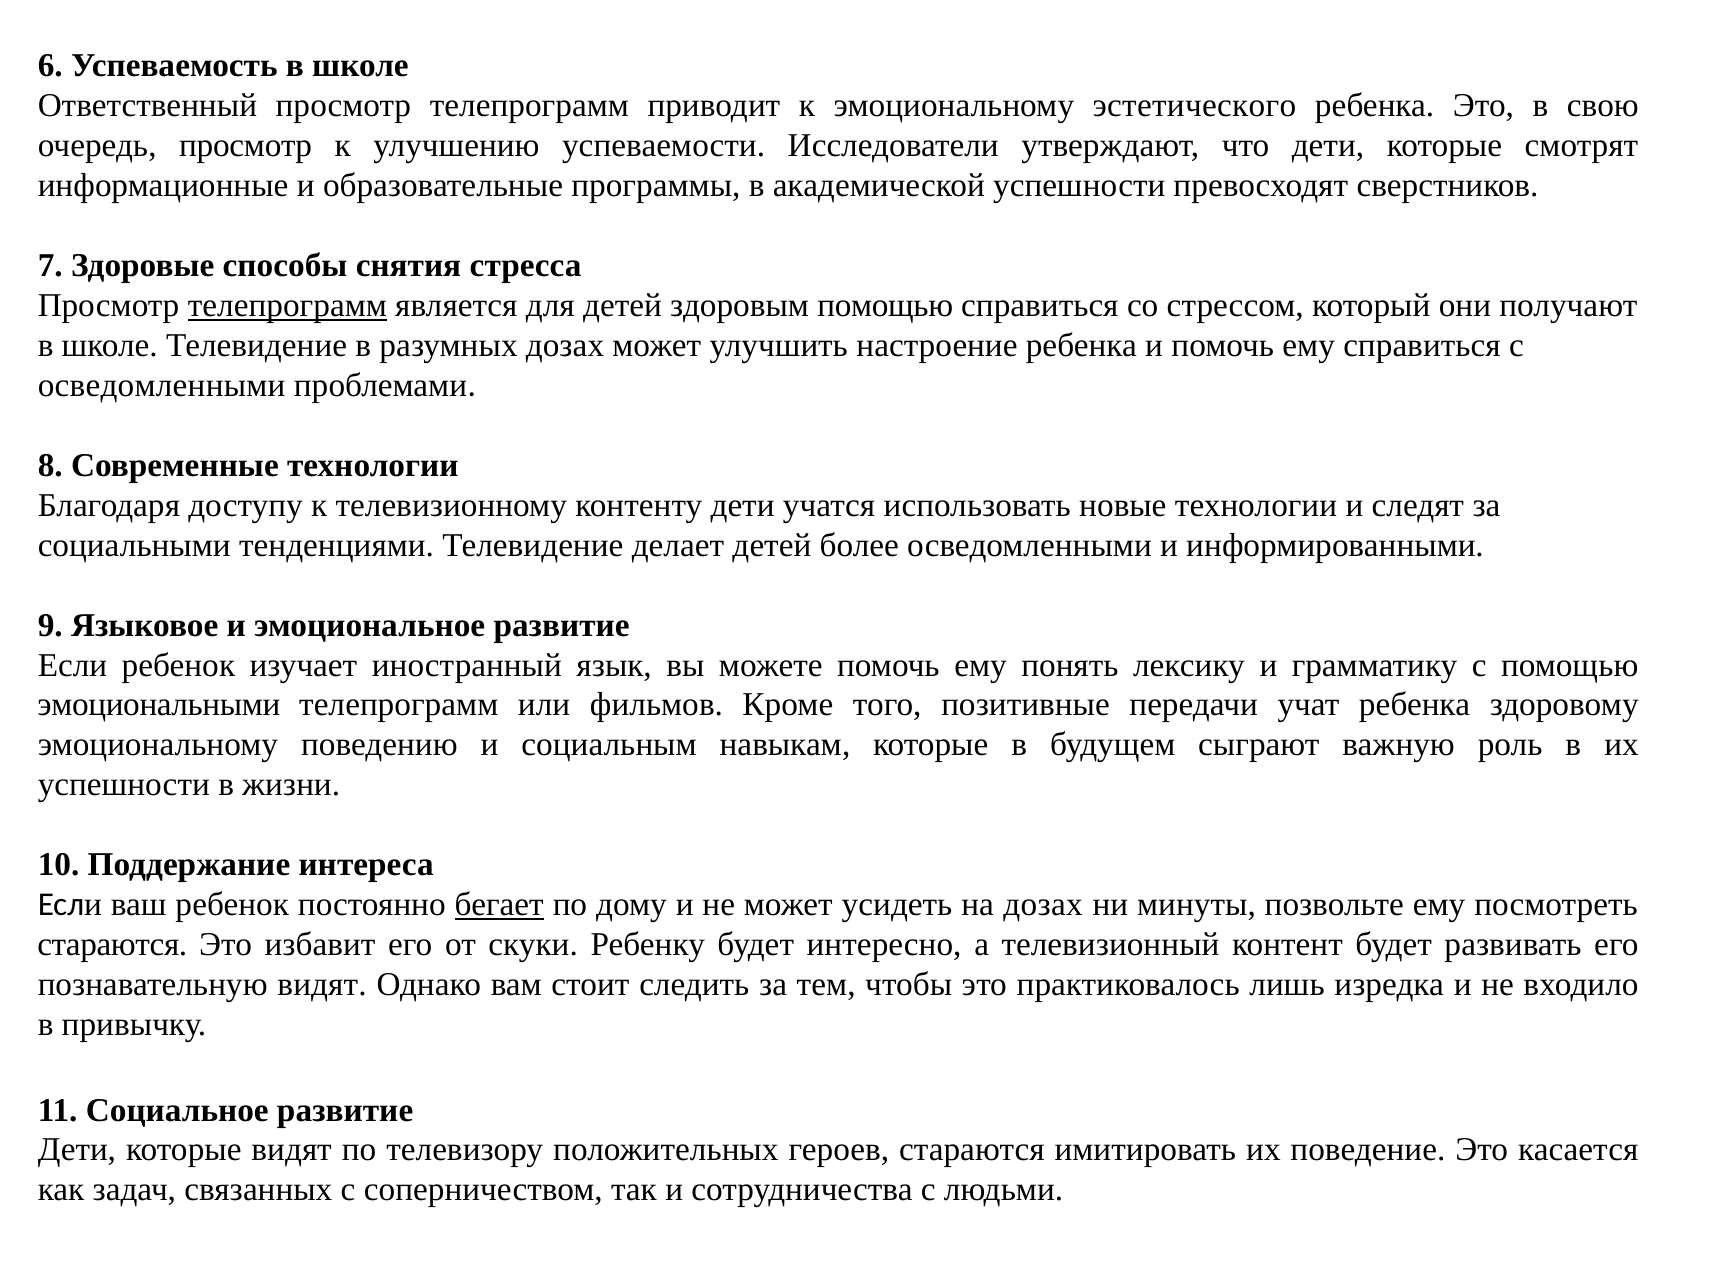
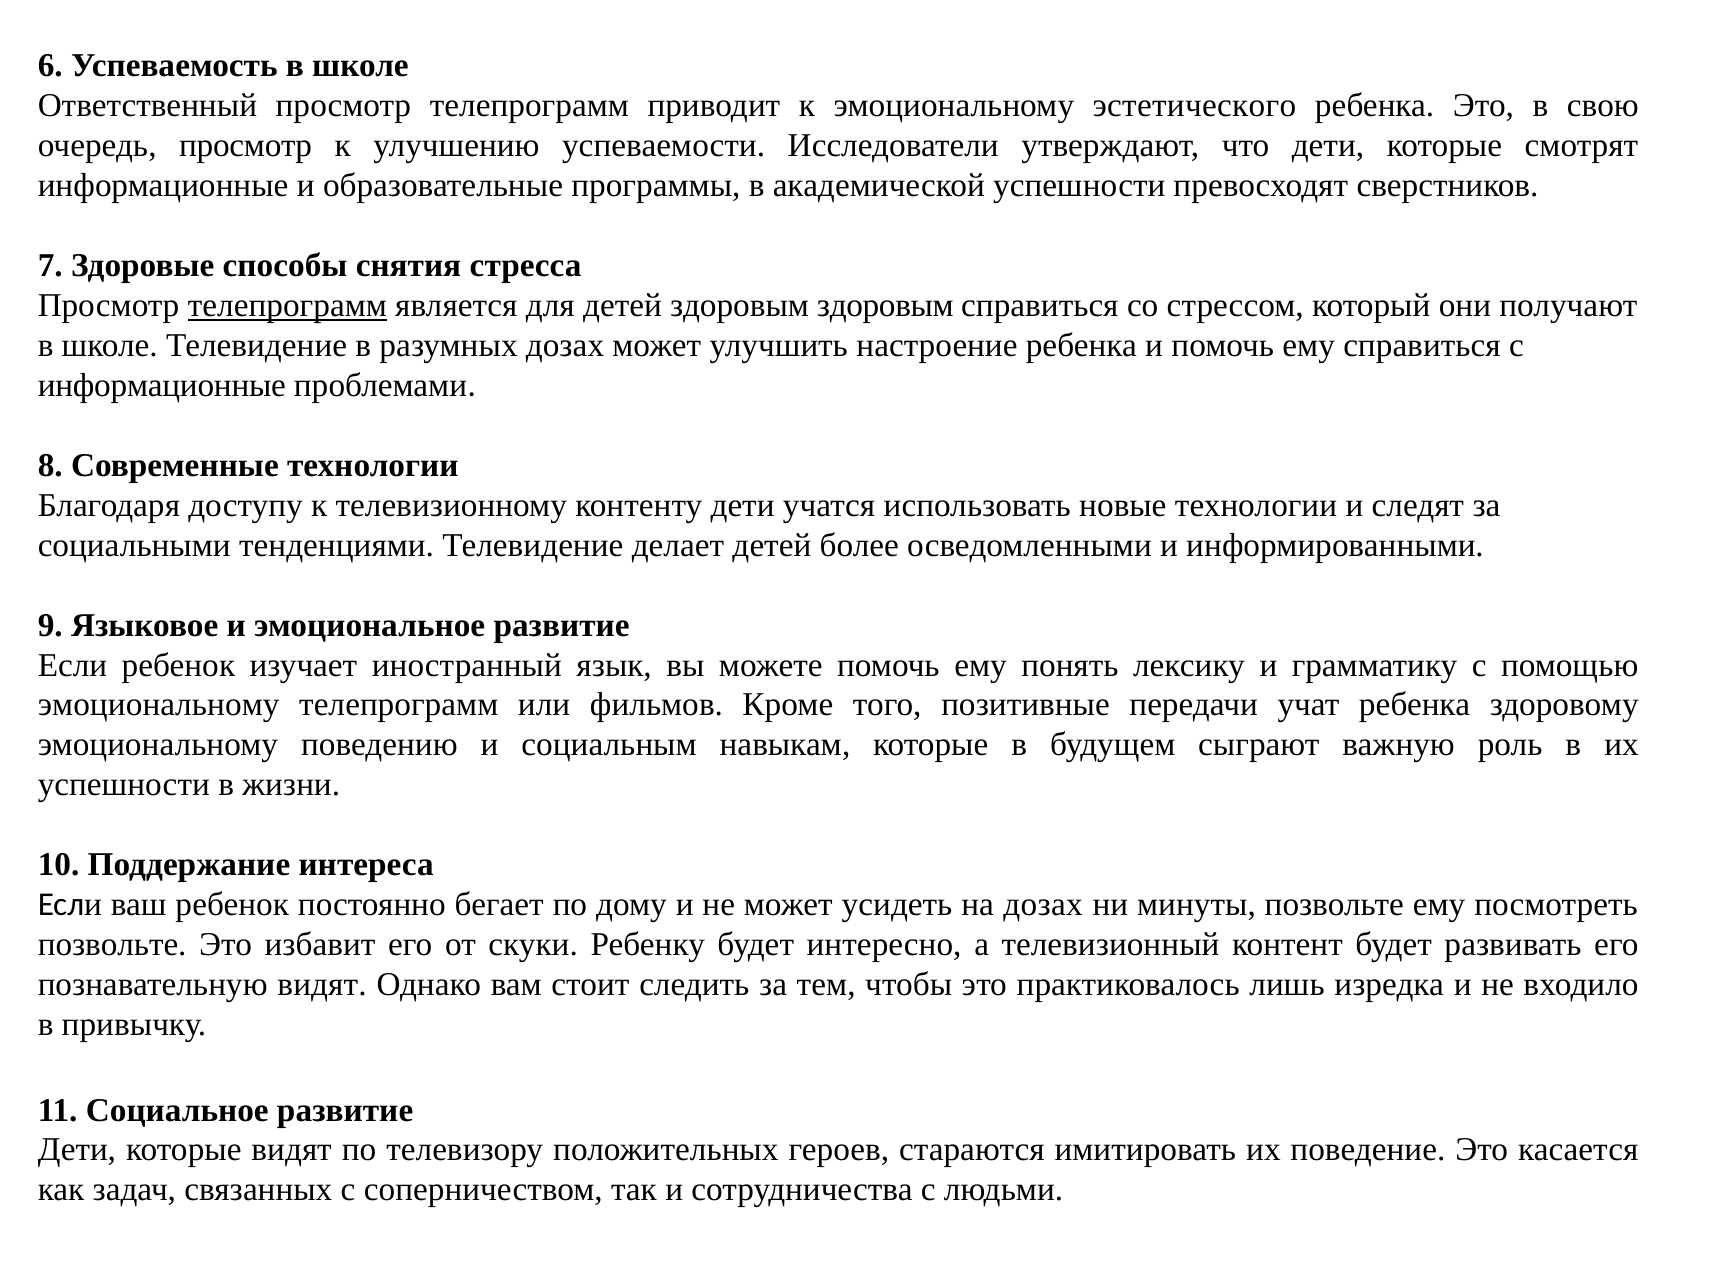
здоровым помощью: помощью -> здоровым
осведомленными at (162, 385): осведомленными -> информационные
эмоциональными at (159, 705): эмоциональными -> эмоциональному
бегает underline: present -> none
стараются at (112, 944): стараются -> позвольте
